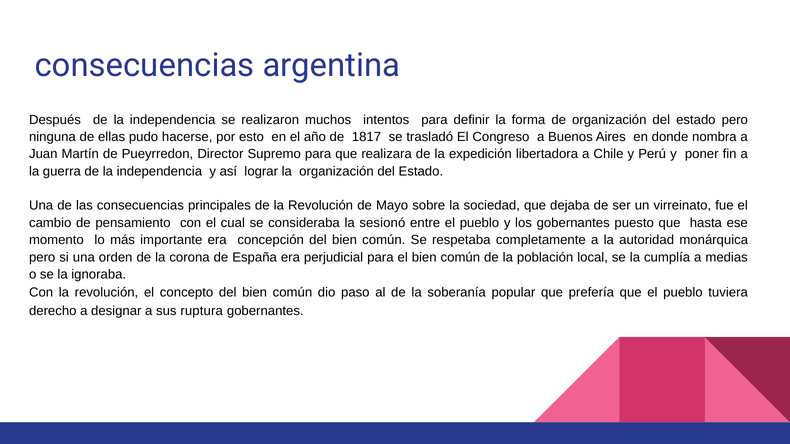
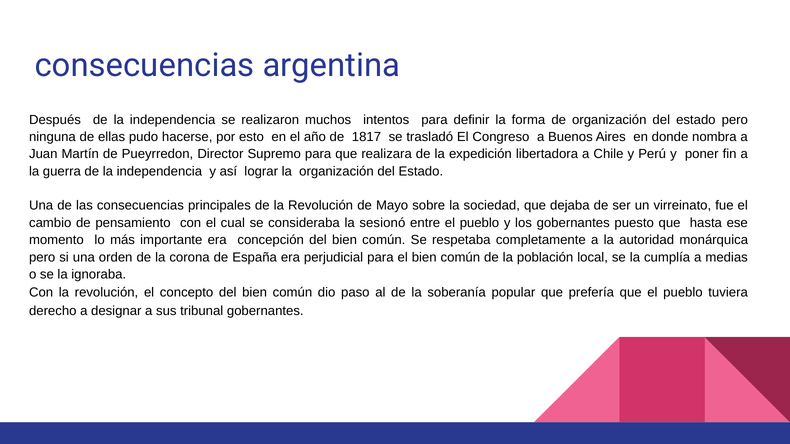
ruptura: ruptura -> tribunal
